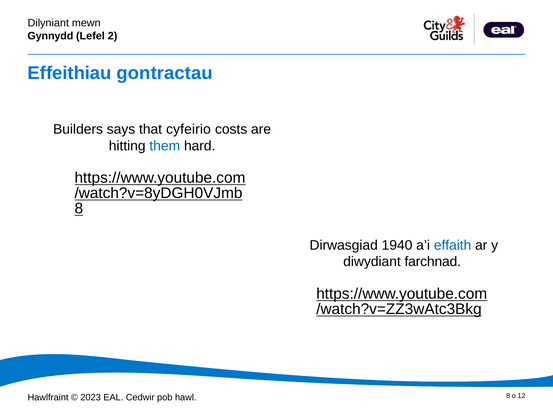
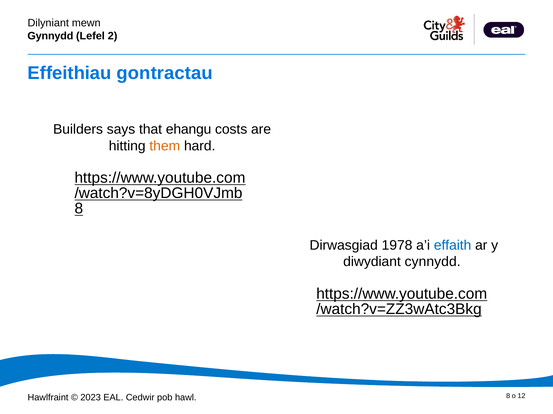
cyfeirio: cyfeirio -> ehangu
them colour: blue -> orange
1940: 1940 -> 1978
farchnad: farchnad -> cynnydd
